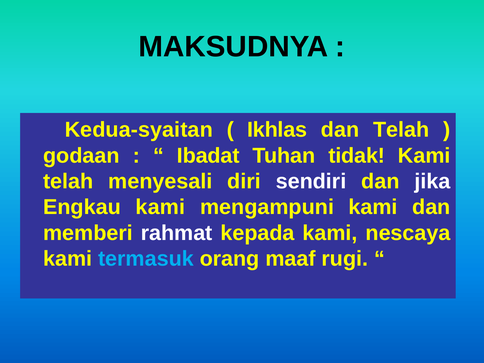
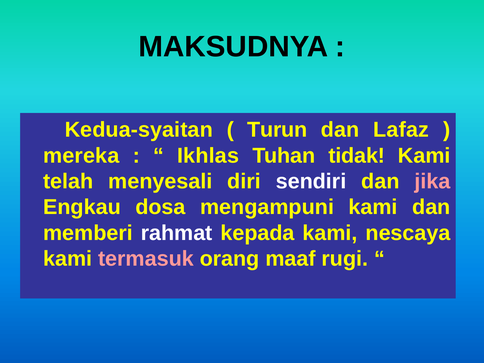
Ikhlas: Ikhlas -> Turun
dan Telah: Telah -> Lafaz
godaan: godaan -> mereka
Ibadat: Ibadat -> Ikhlas
jika colour: white -> pink
Engkau kami: kami -> dosa
termasuk colour: light blue -> pink
